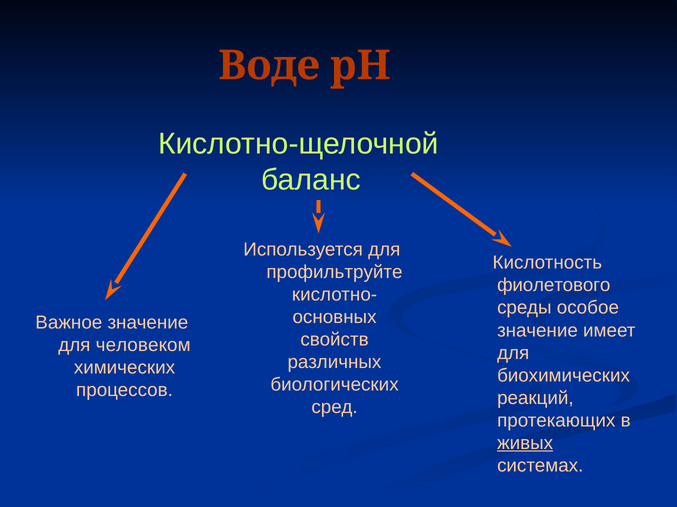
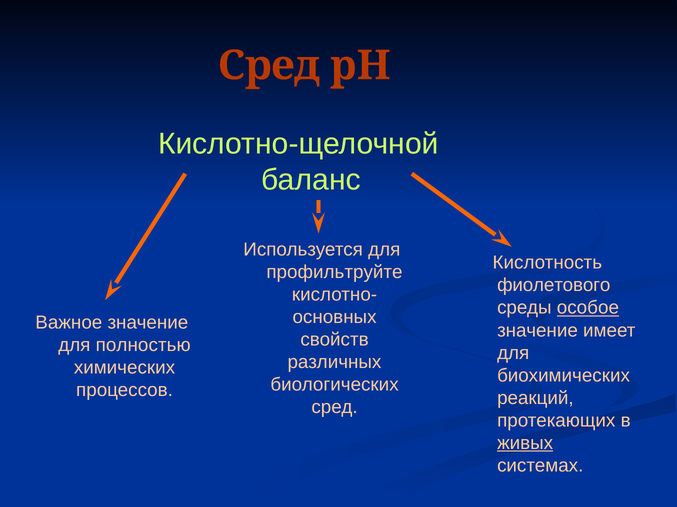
Воде at (269, 66): Воде -> Сред
особое underline: none -> present
человеком: человеком -> полностью
